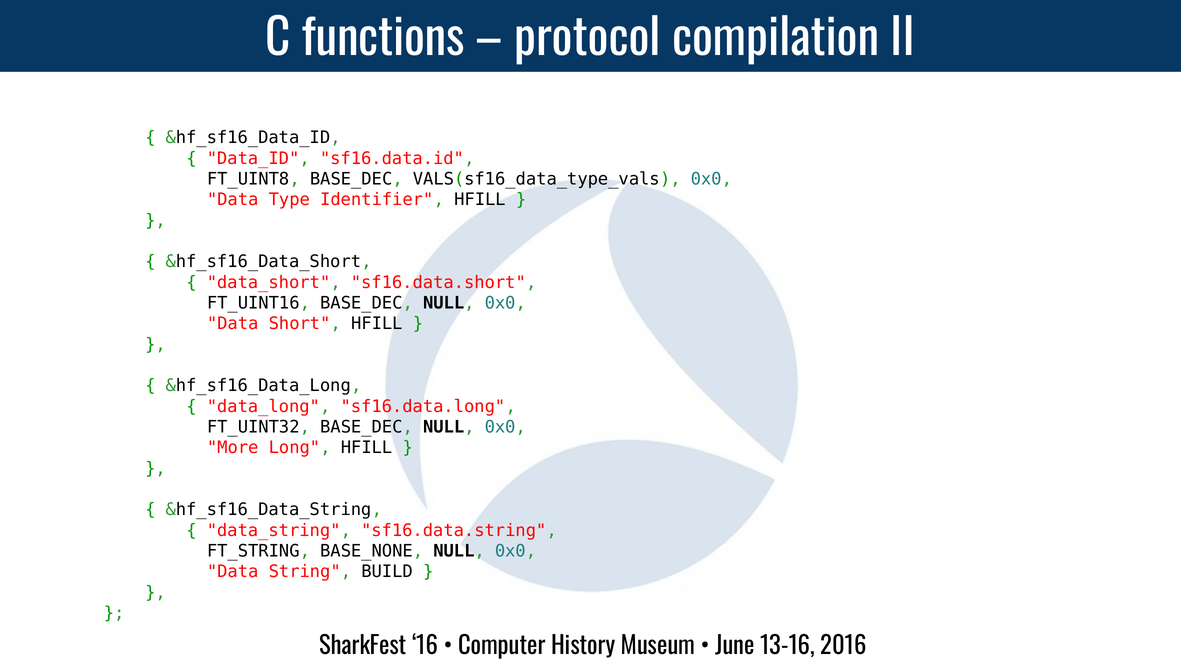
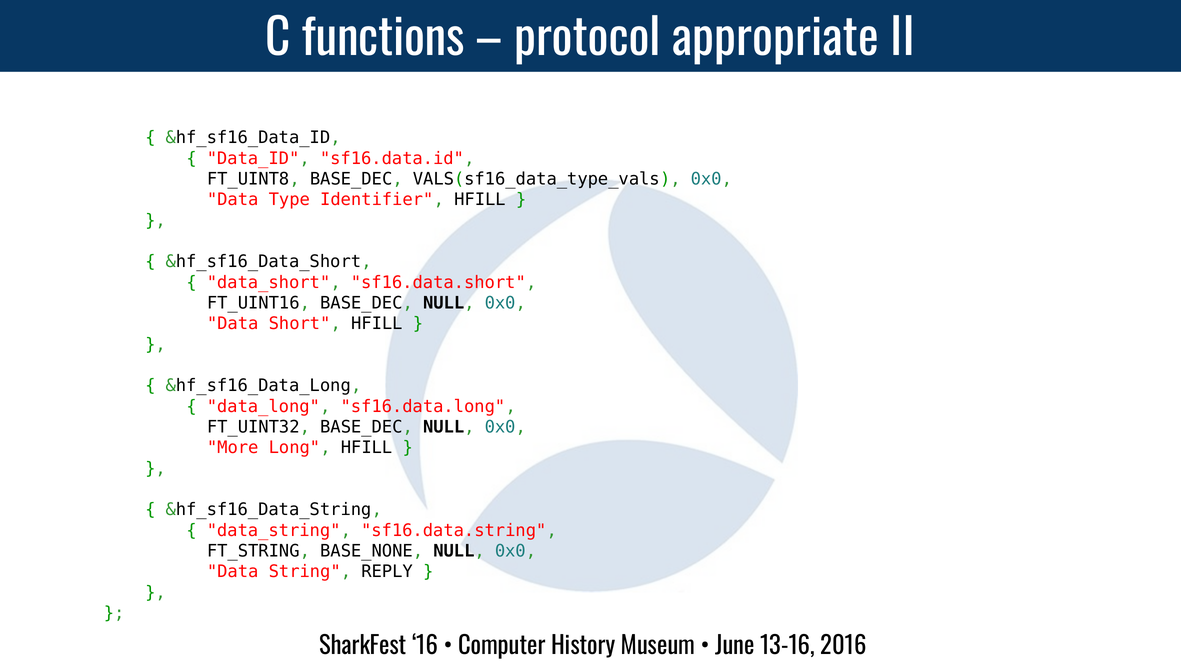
compilation: compilation -> appropriate
BUILD: BUILD -> REPLY
